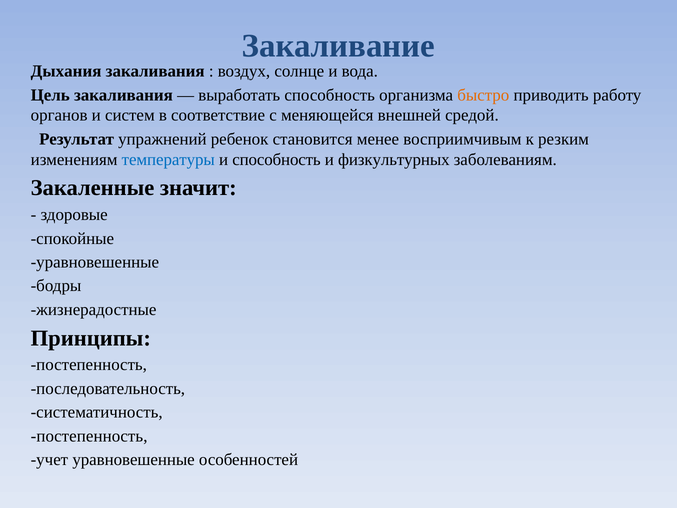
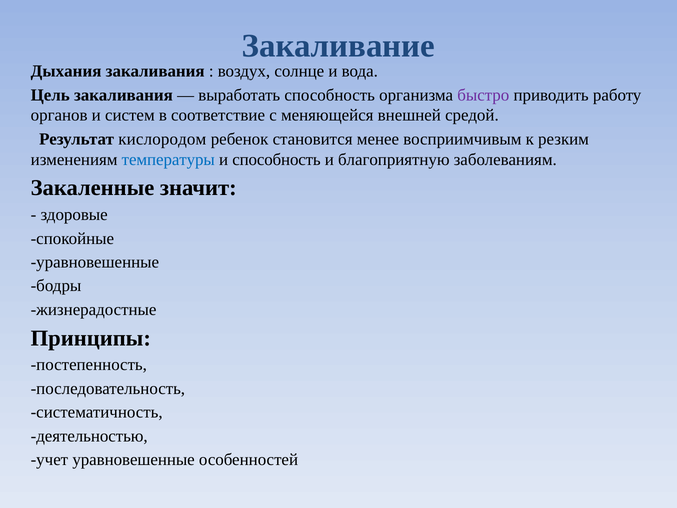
быстро colour: orange -> purple
упражнений: упражнений -> кислородом
физкультурных: физкультурных -> благоприятную
постепенность at (89, 436): постепенность -> деятельностью
